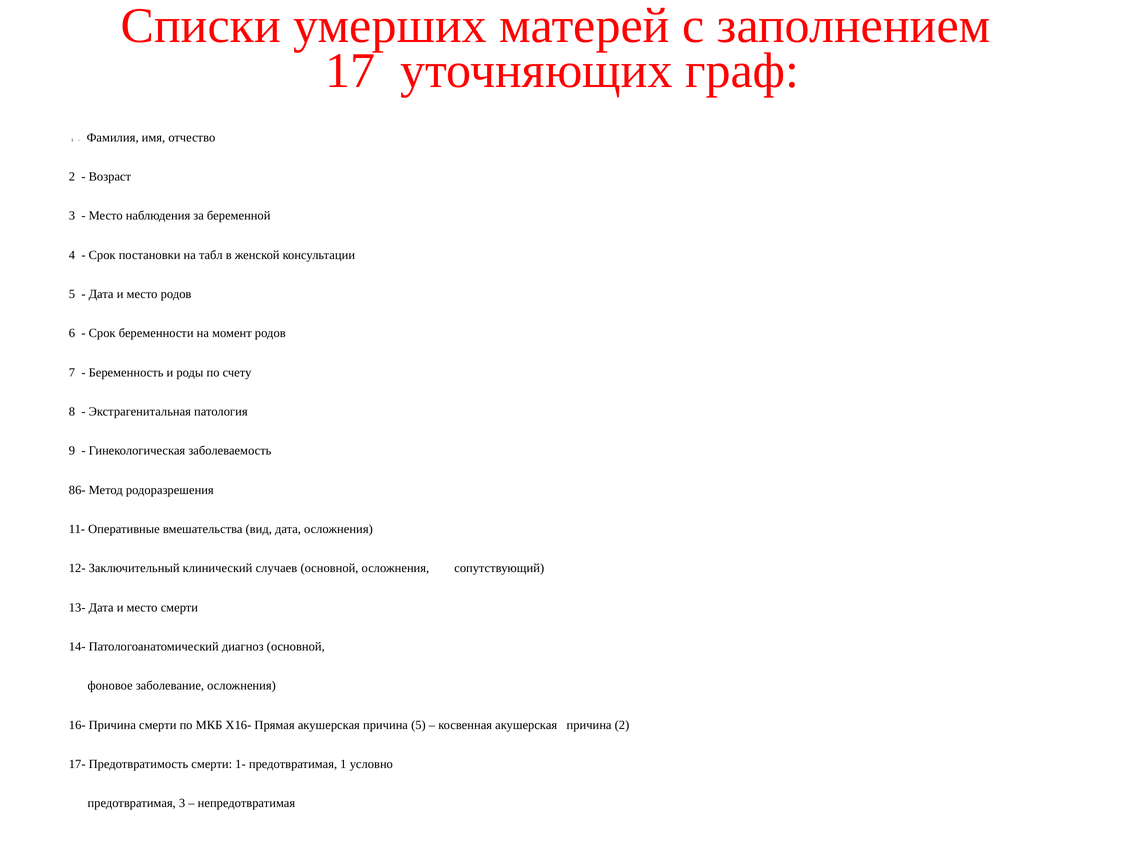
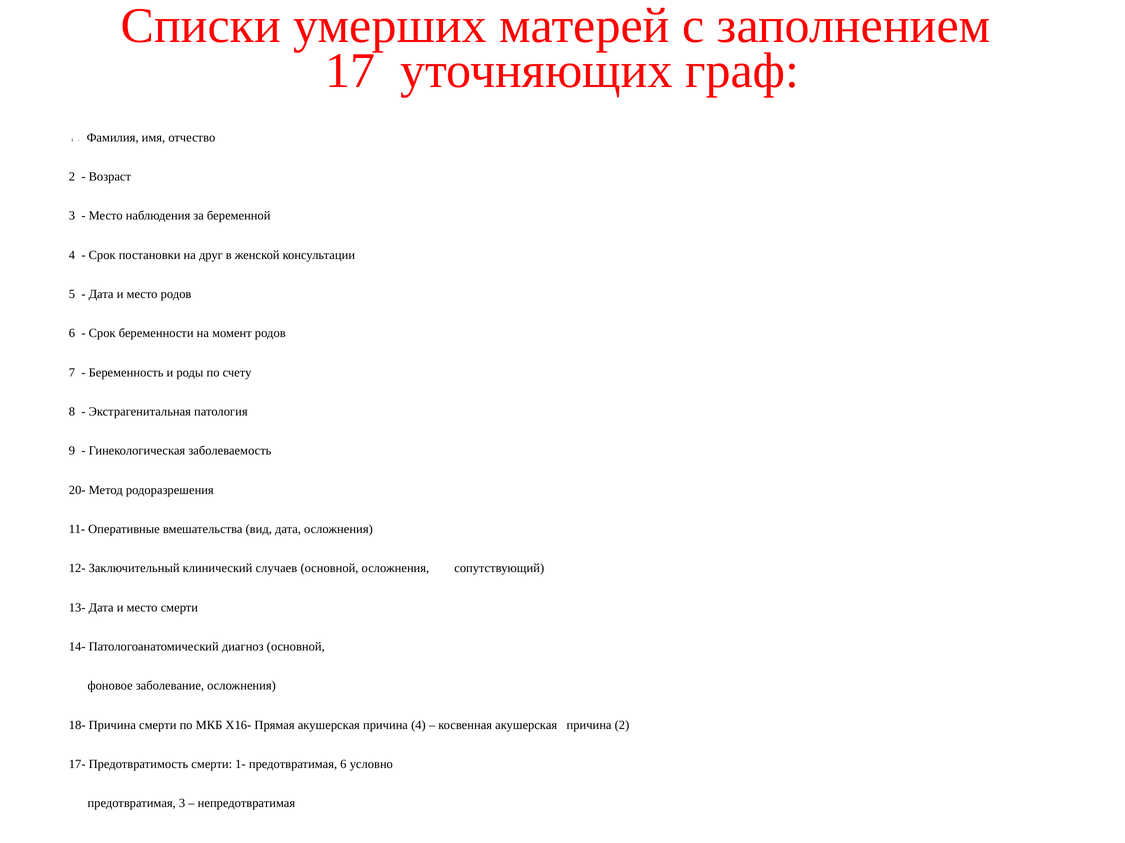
табл: табл -> друг
86-: 86- -> 20-
16-: 16- -> 18-
причина 5: 5 -> 4
предотвратимая 1: 1 -> 6
